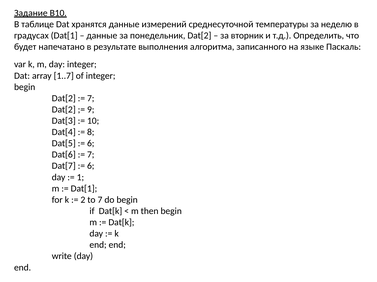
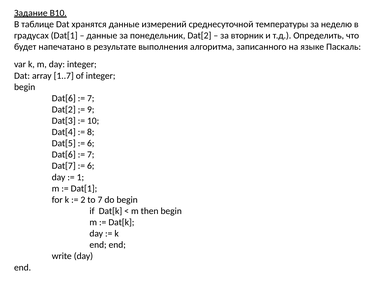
Dat[2 at (64, 98): Dat[2 -> Dat[6
